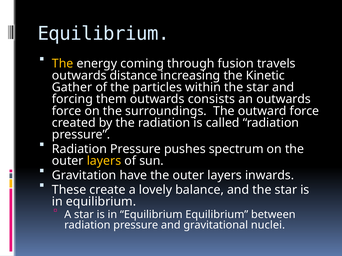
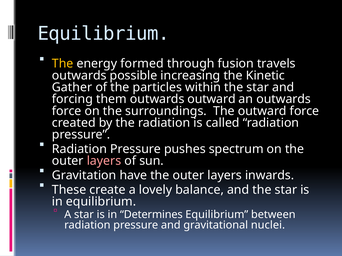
coming: coming -> formed
distance: distance -> possible
outwards consists: consists -> outward
layers at (104, 161) colour: yellow -> pink
Equilibrium at (151, 215): Equilibrium -> Determines
